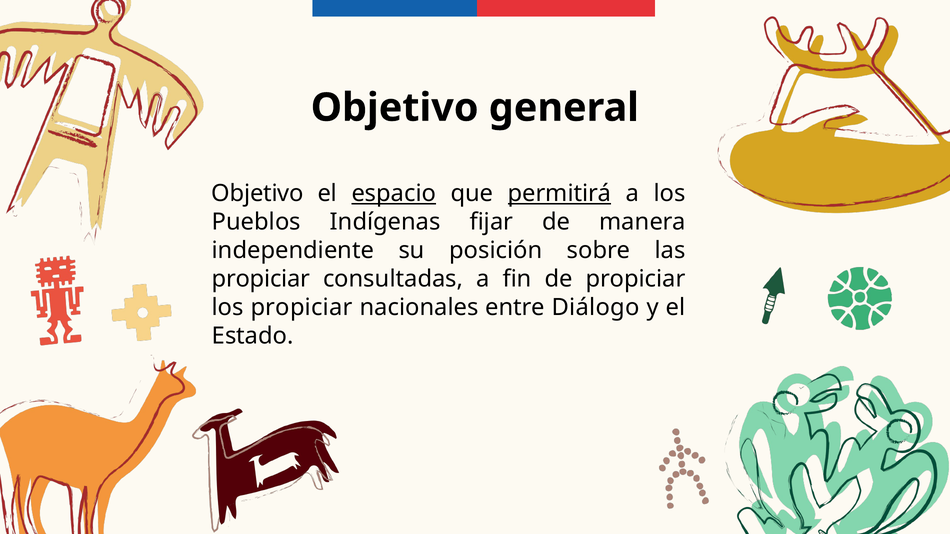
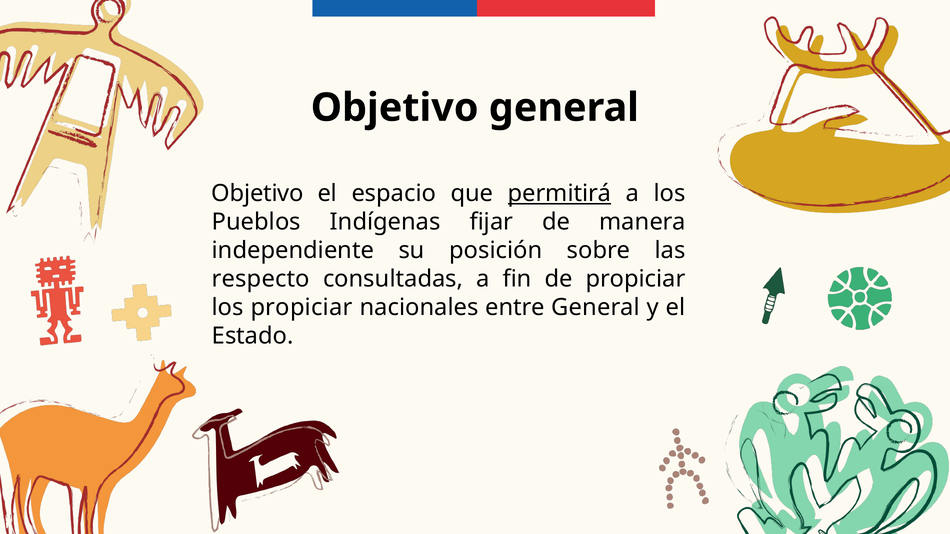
espacio underline: present -> none
propiciar at (261, 279): propiciar -> respecto
entre Diálogo: Diálogo -> General
